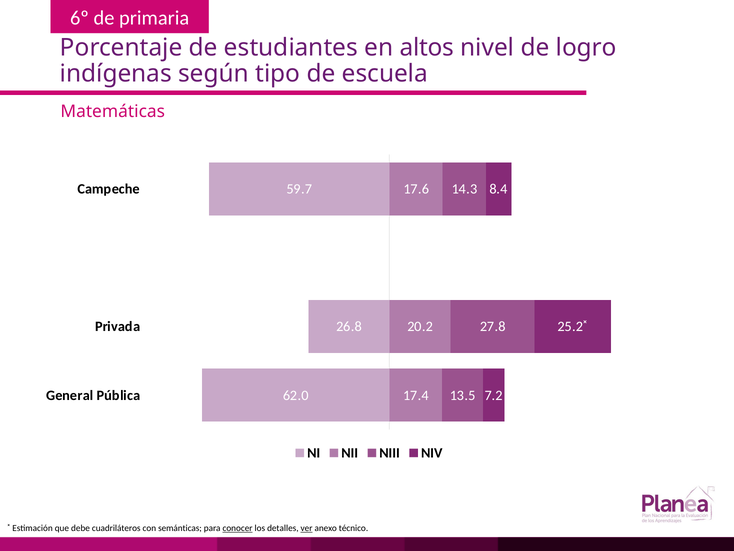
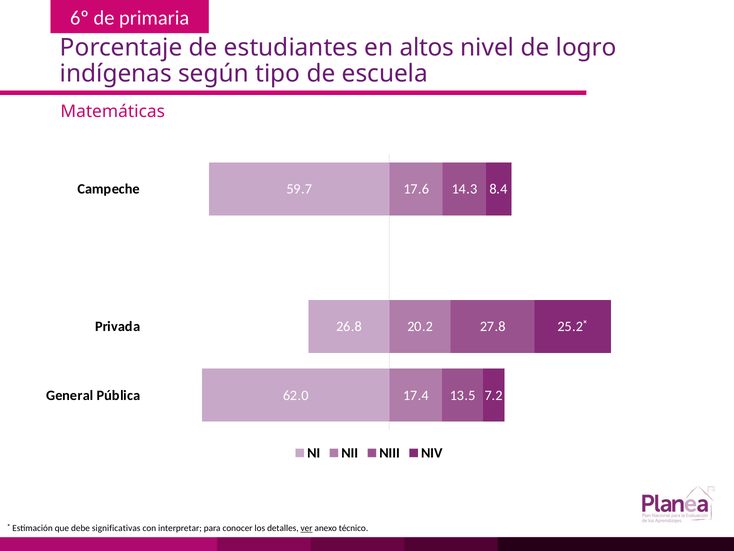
cuadriláteros: cuadriláteros -> significativas
semánticas: semánticas -> interpretar
conocer underline: present -> none
